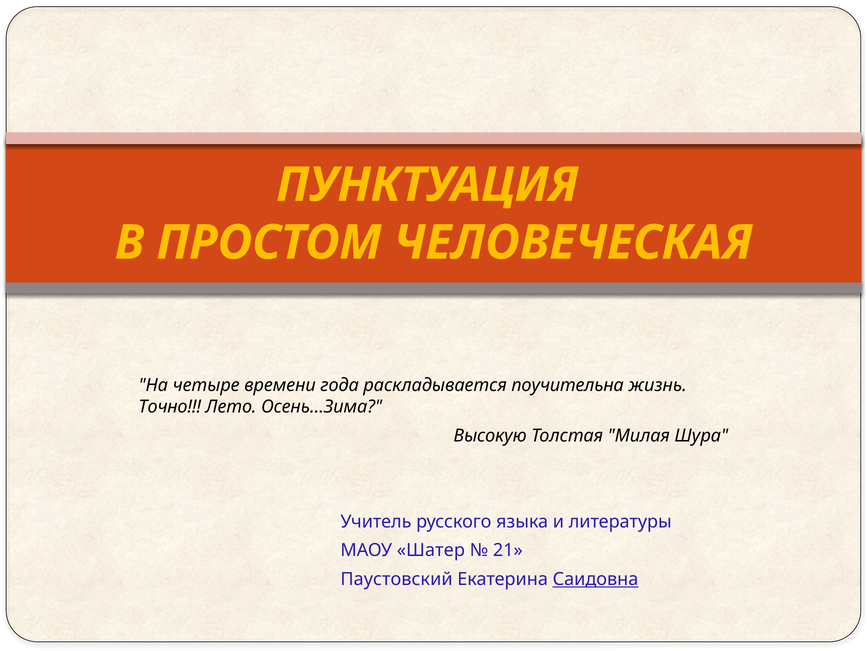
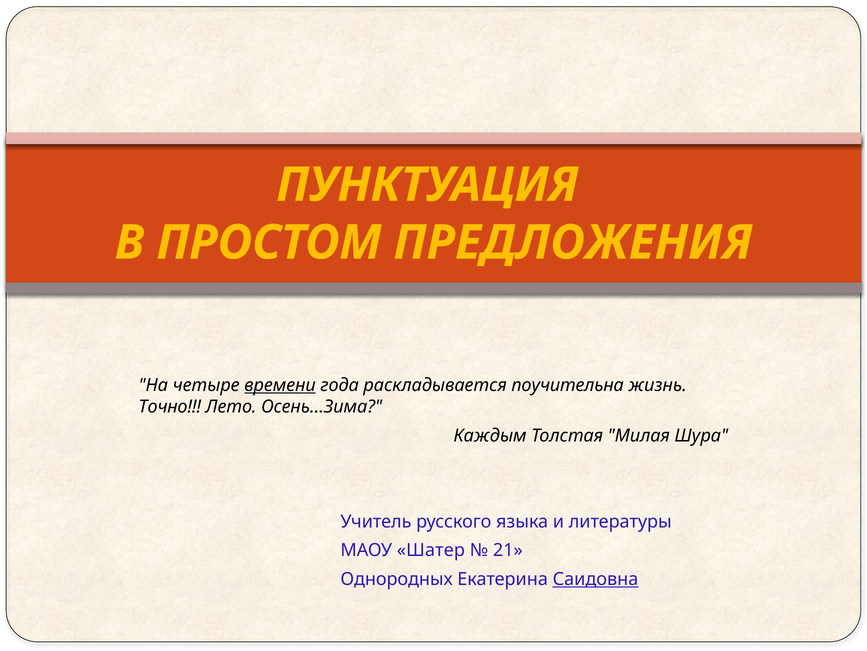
ЧЕЛОВЕЧЕСКАЯ: ЧЕЛОВЕЧЕСКАЯ -> ПРЕДЛОЖЕНИЯ
времени underline: none -> present
Высокую: Высокую -> Каждым
Паустовский: Паустовский -> Однородных
